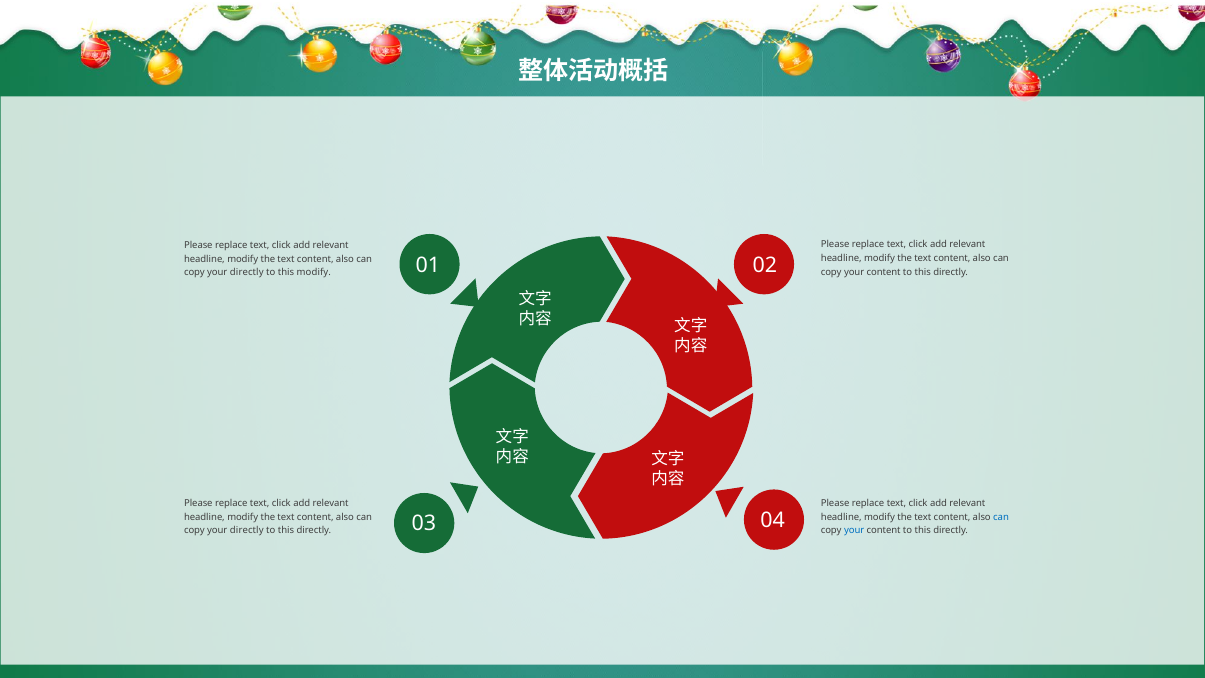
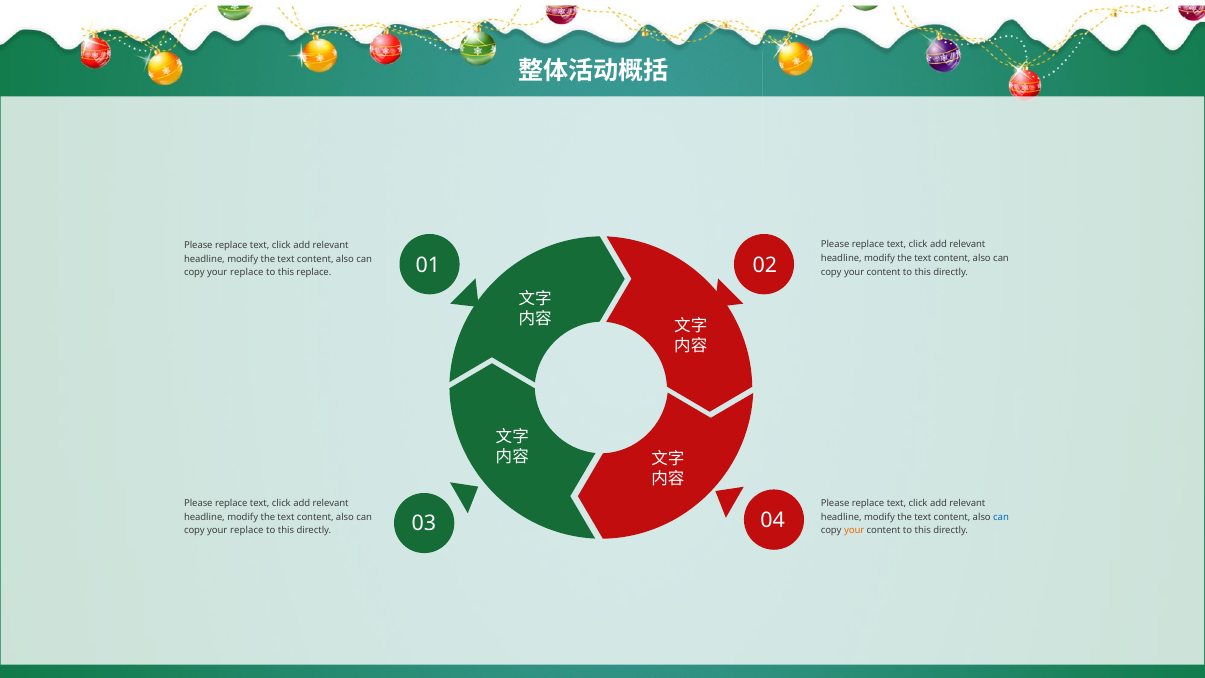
directly at (247, 273): directly -> replace
this modify: modify -> replace
directly at (247, 530): directly -> replace
your at (854, 530) colour: blue -> orange
